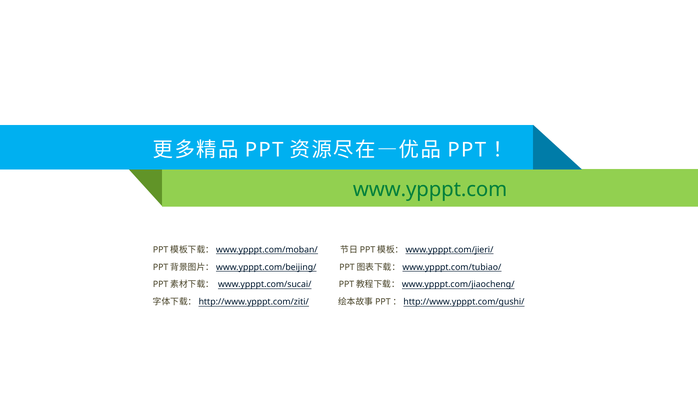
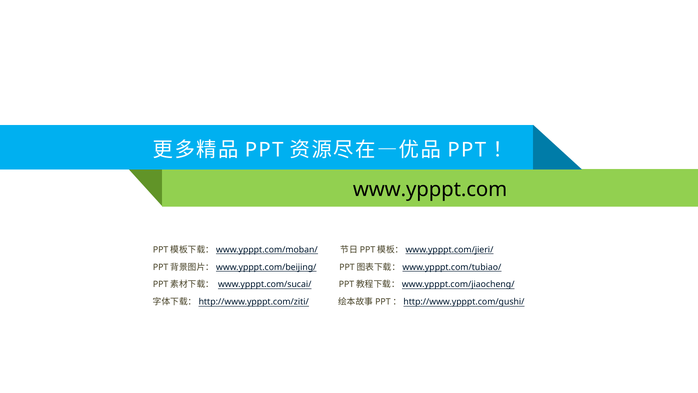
www.ypppt.com colour: green -> black
